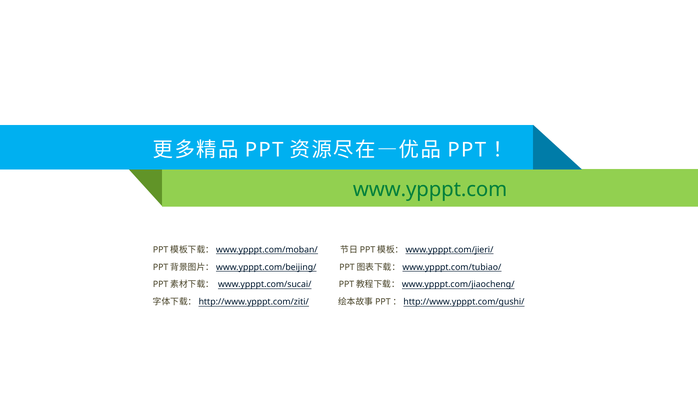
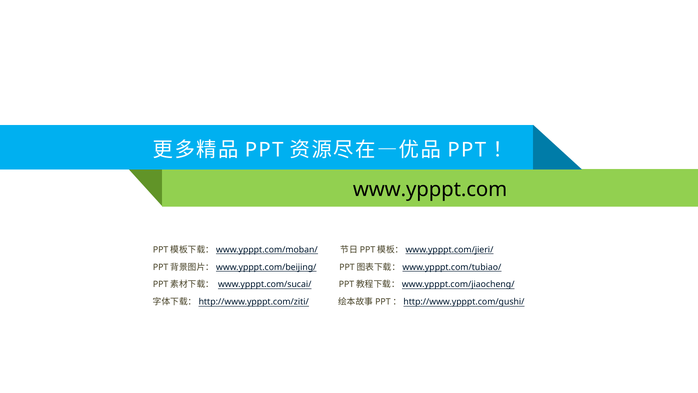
www.ypppt.com colour: green -> black
